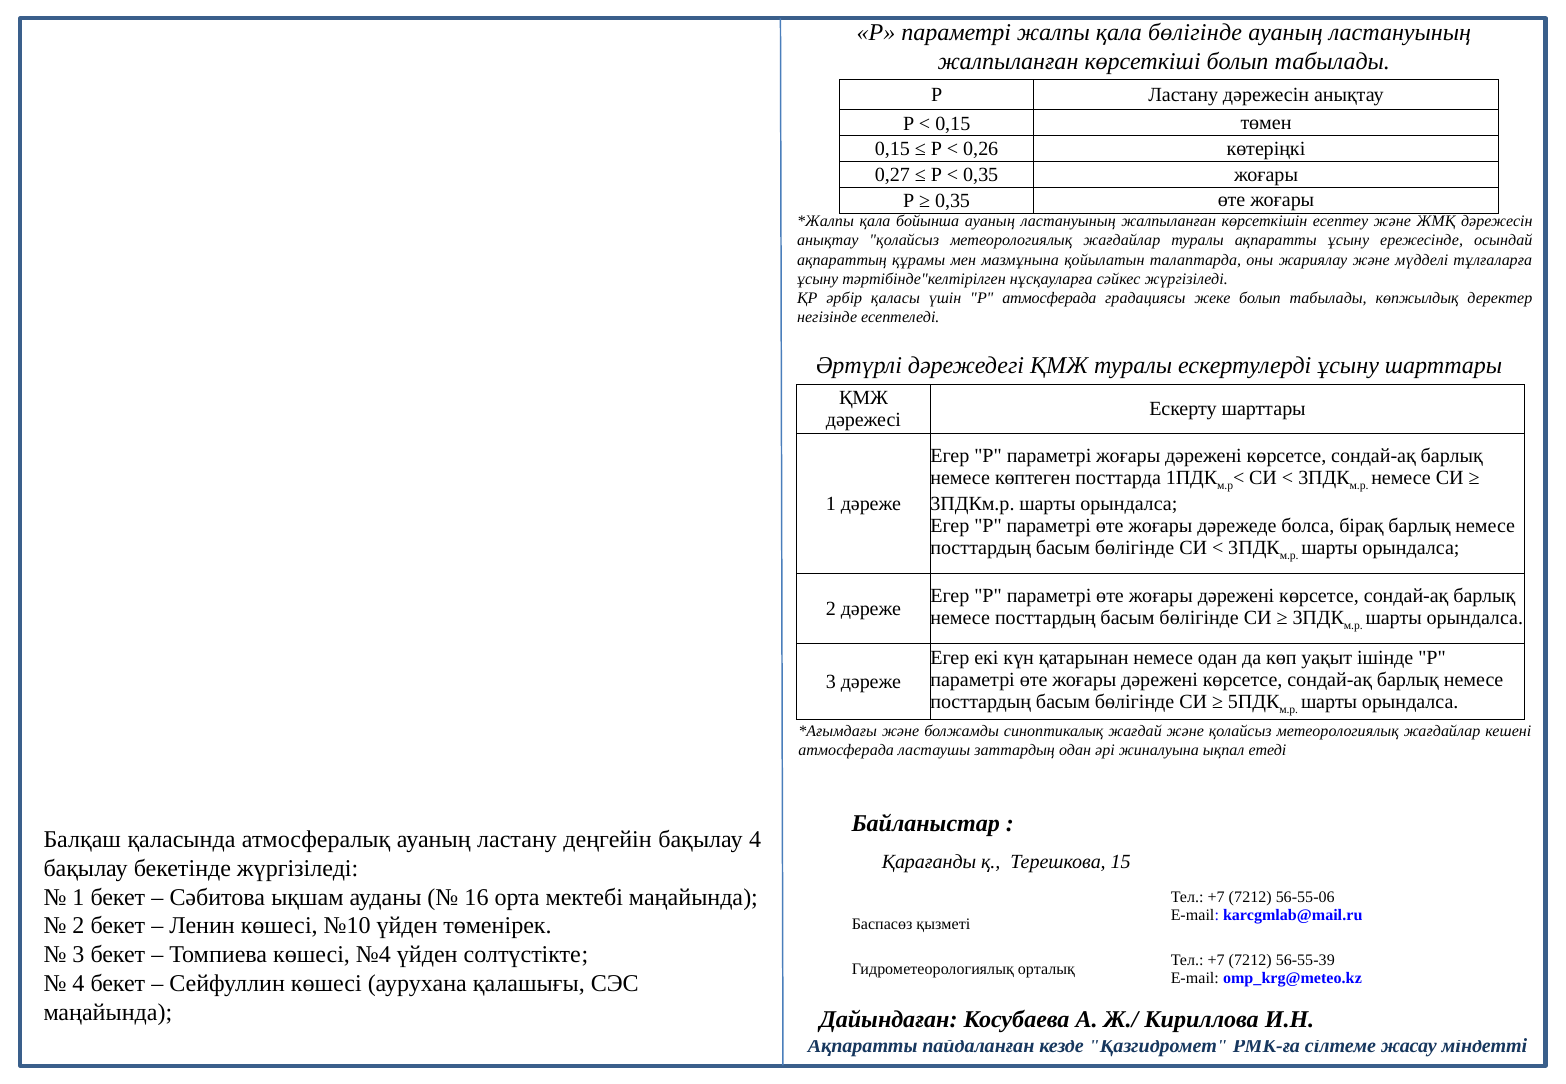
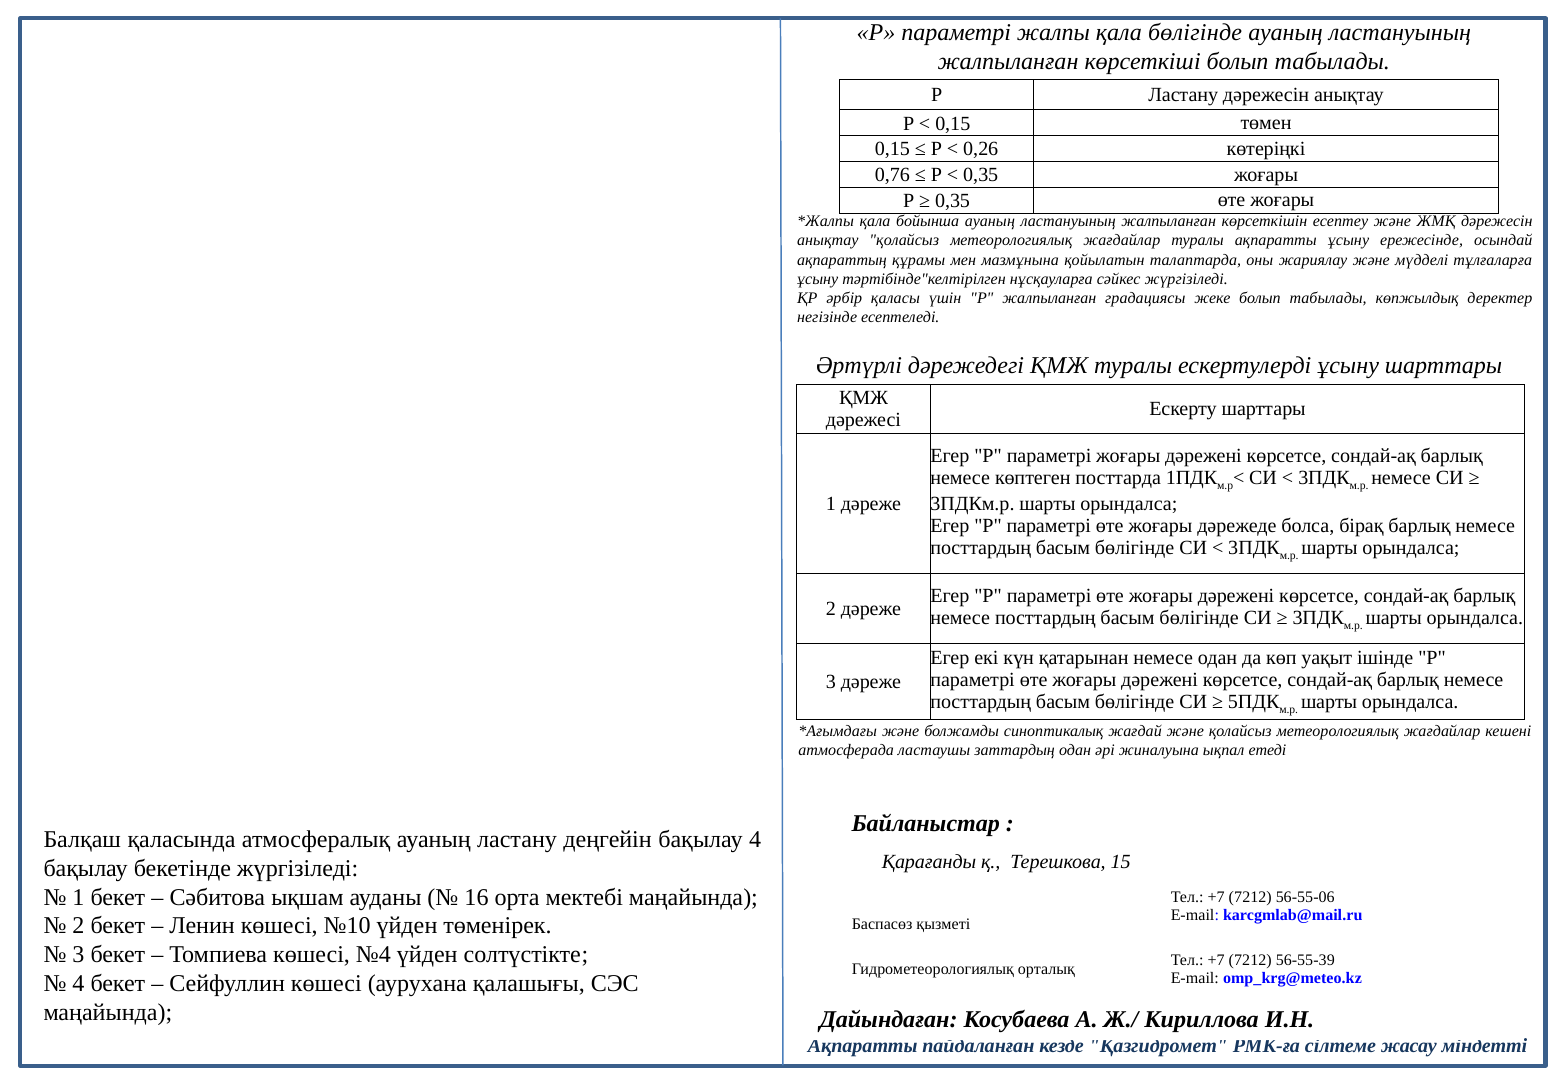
0,27: 0,27 -> 0,76
Р атмосферада: атмосферада -> жалпыланған
